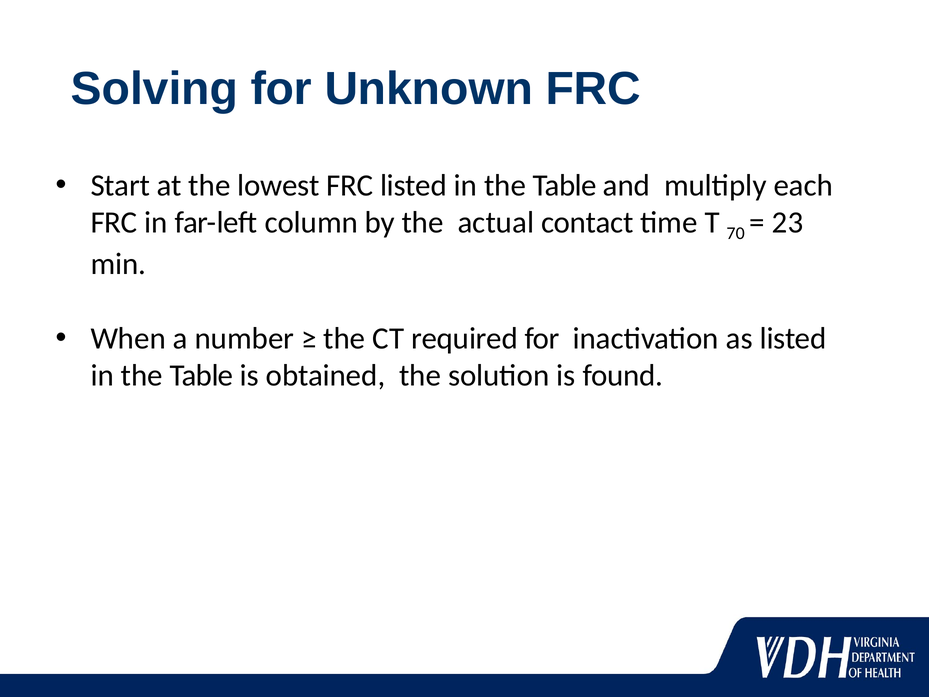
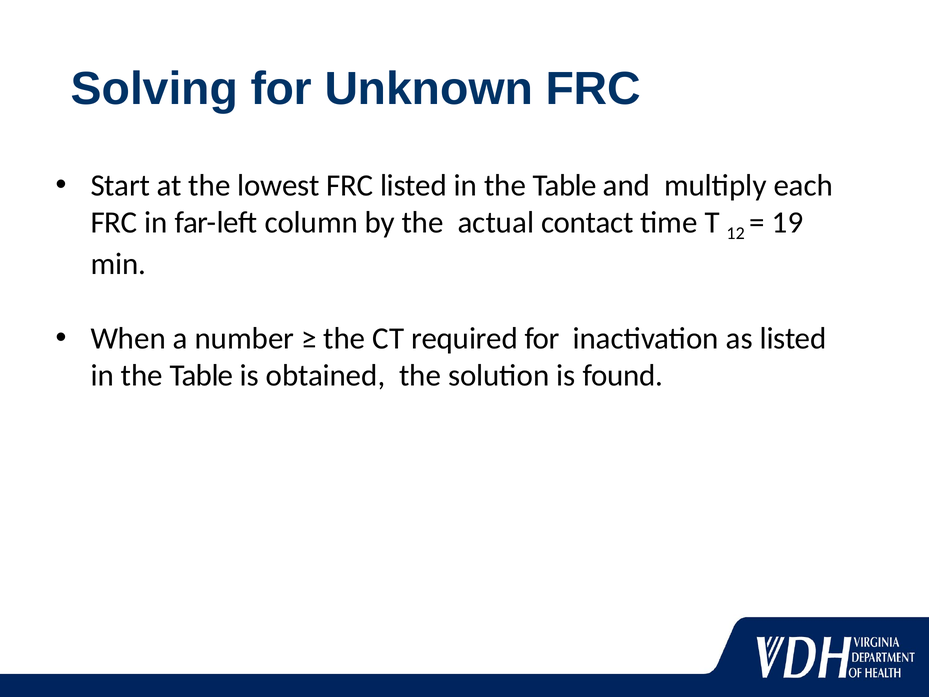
70: 70 -> 12
23: 23 -> 19
